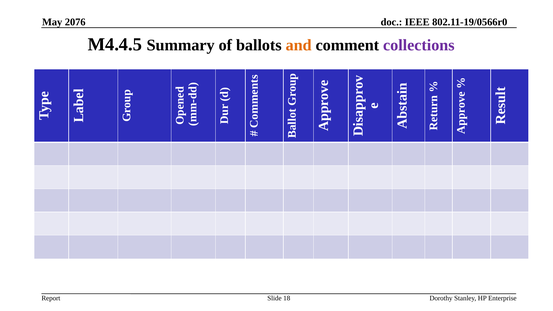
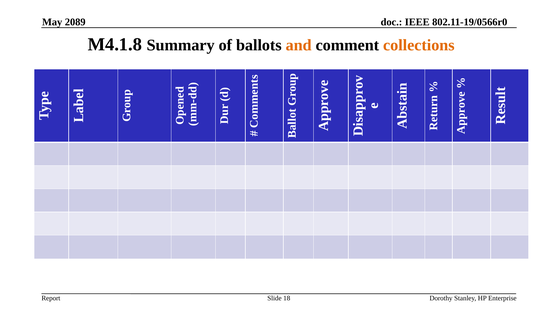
2076: 2076 -> 2089
M4.4.5: M4.4.5 -> M4.1.8
collections colour: purple -> orange
